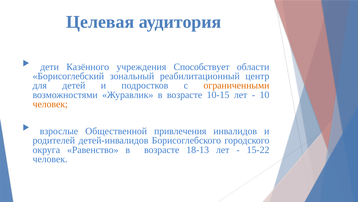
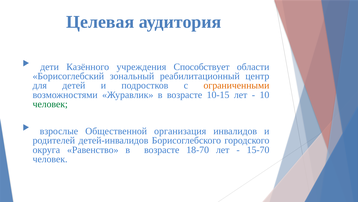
человек at (50, 104) colour: orange -> green
привлечения: привлечения -> организация
18-13: 18-13 -> 18-70
15-22: 15-22 -> 15-70
